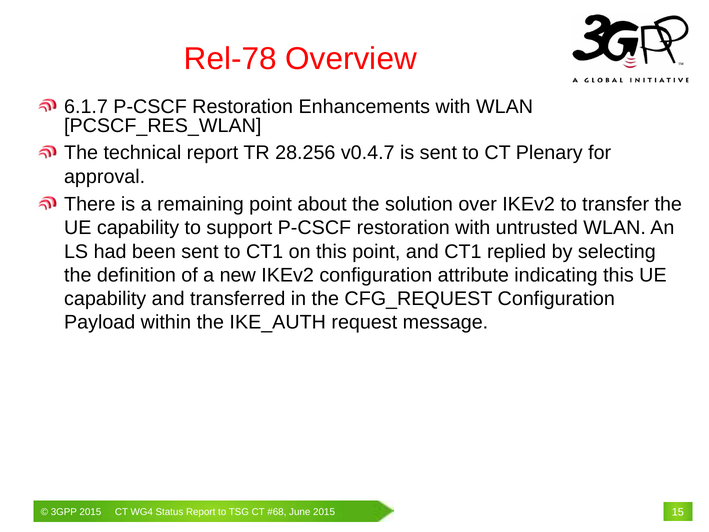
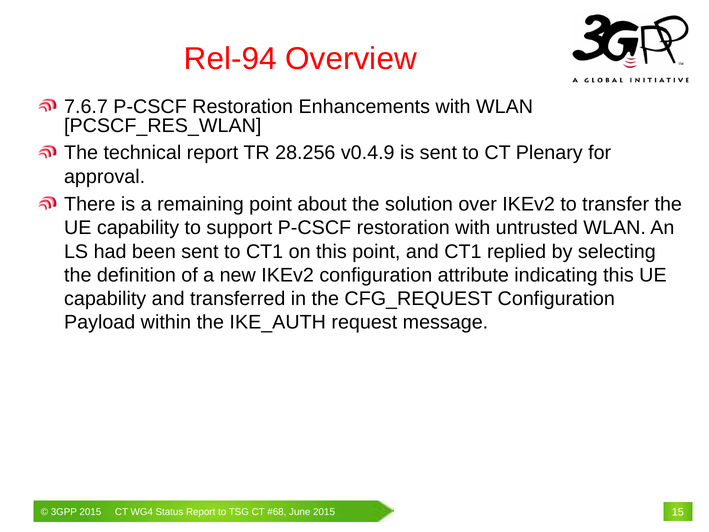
Rel-78: Rel-78 -> Rel-94
6.1.7: 6.1.7 -> 7.6.7
v0.4.7: v0.4.7 -> v0.4.9
